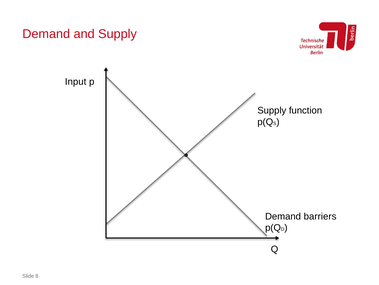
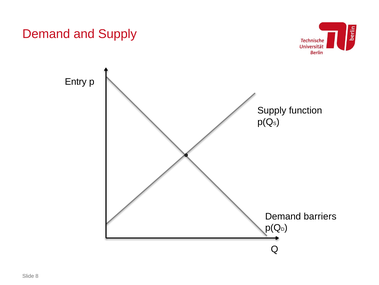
Input: Input -> Entry
